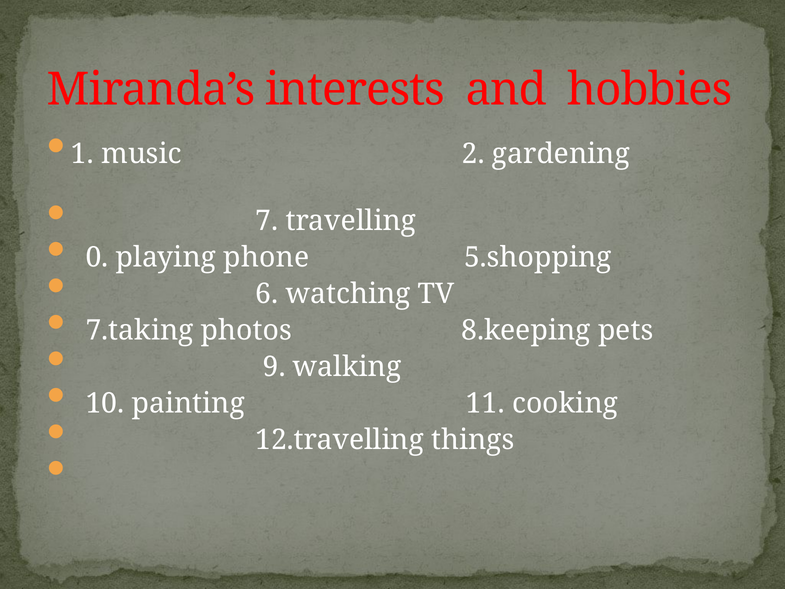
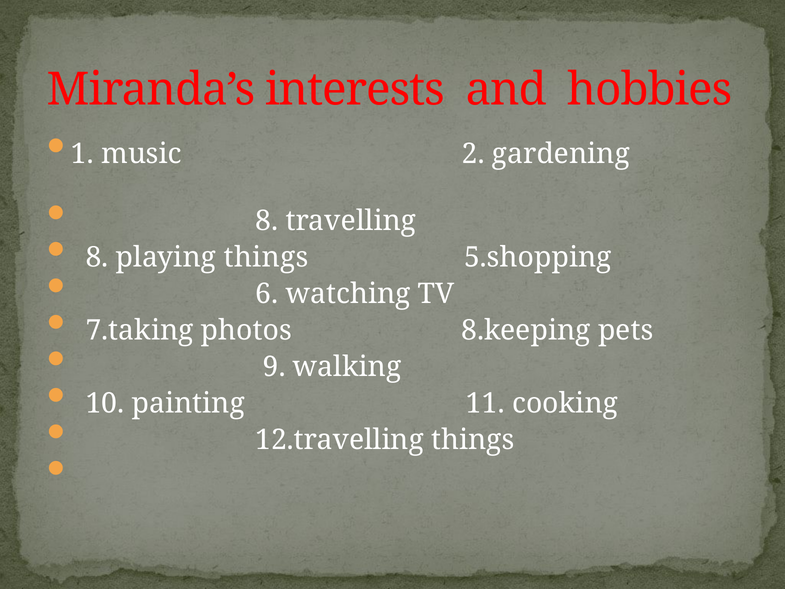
7 at (267, 221): 7 -> 8
0 at (97, 257): 0 -> 8
playing phone: phone -> things
